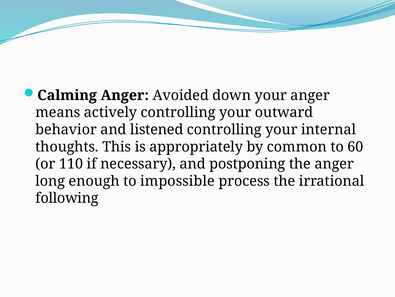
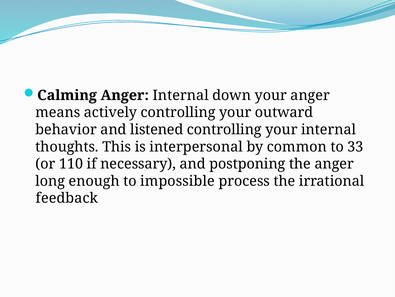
Anger Avoided: Avoided -> Internal
appropriately: appropriately -> interpersonal
60: 60 -> 33
following: following -> feedback
